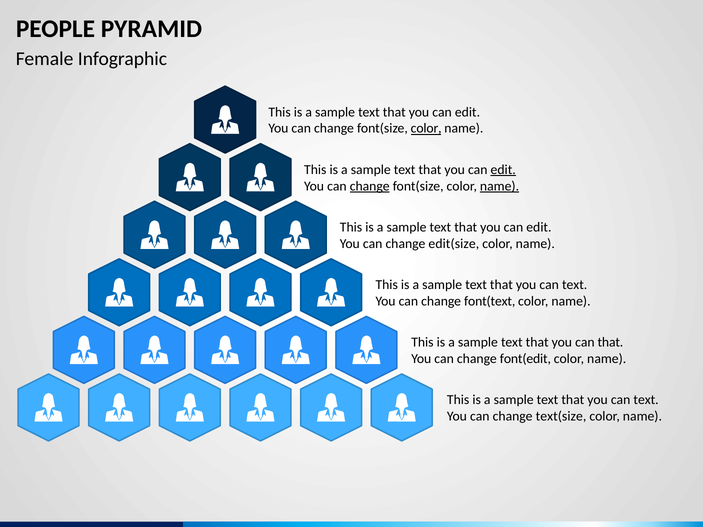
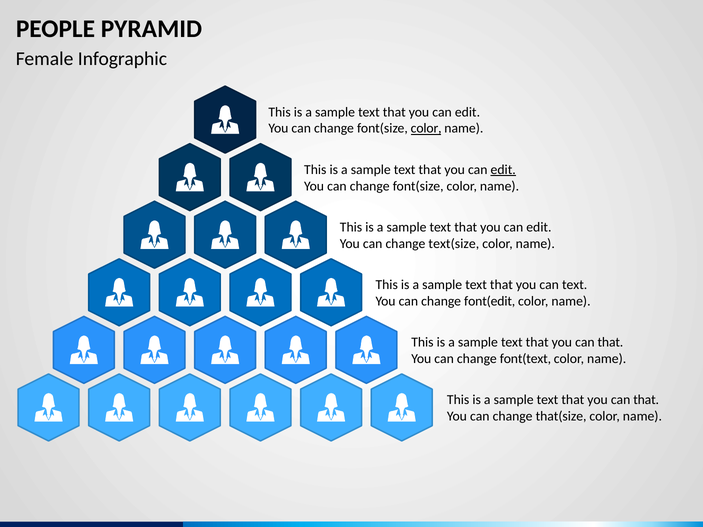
change at (370, 186) underline: present -> none
name at (500, 186) underline: present -> none
edit(size: edit(size -> text(size
font(text: font(text -> font(edit
font(edit: font(edit -> font(text
text at (646, 400): text -> that
text(size: text(size -> that(size
